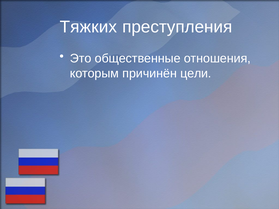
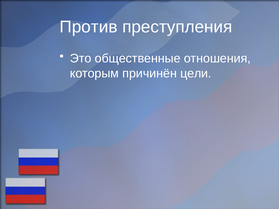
Тяжких: Тяжких -> Против
